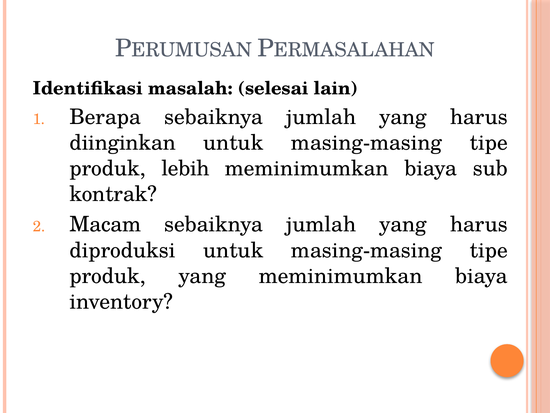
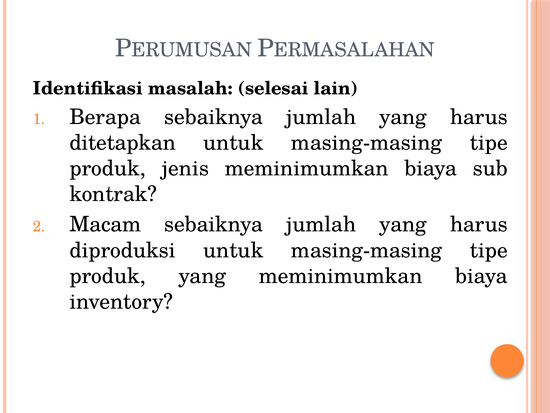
diinginkan: diinginkan -> ditetapkan
lebih: lebih -> jenis
